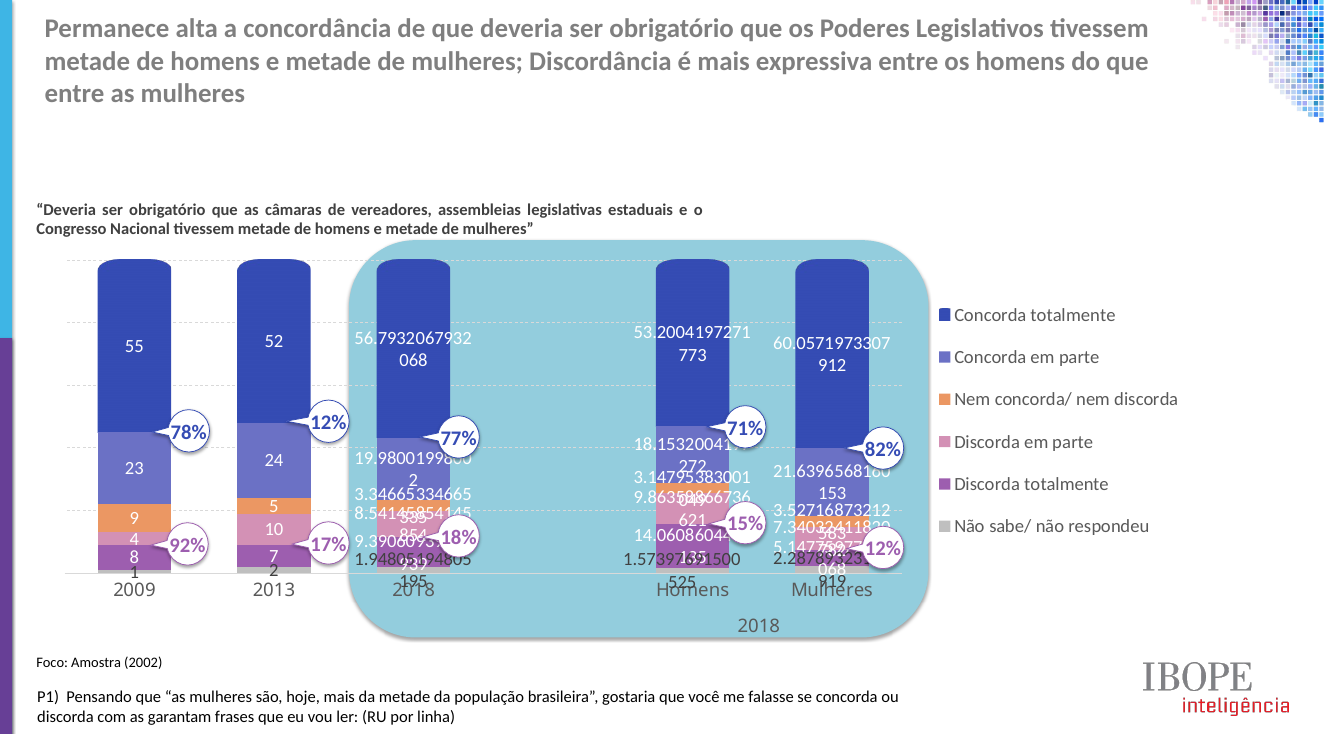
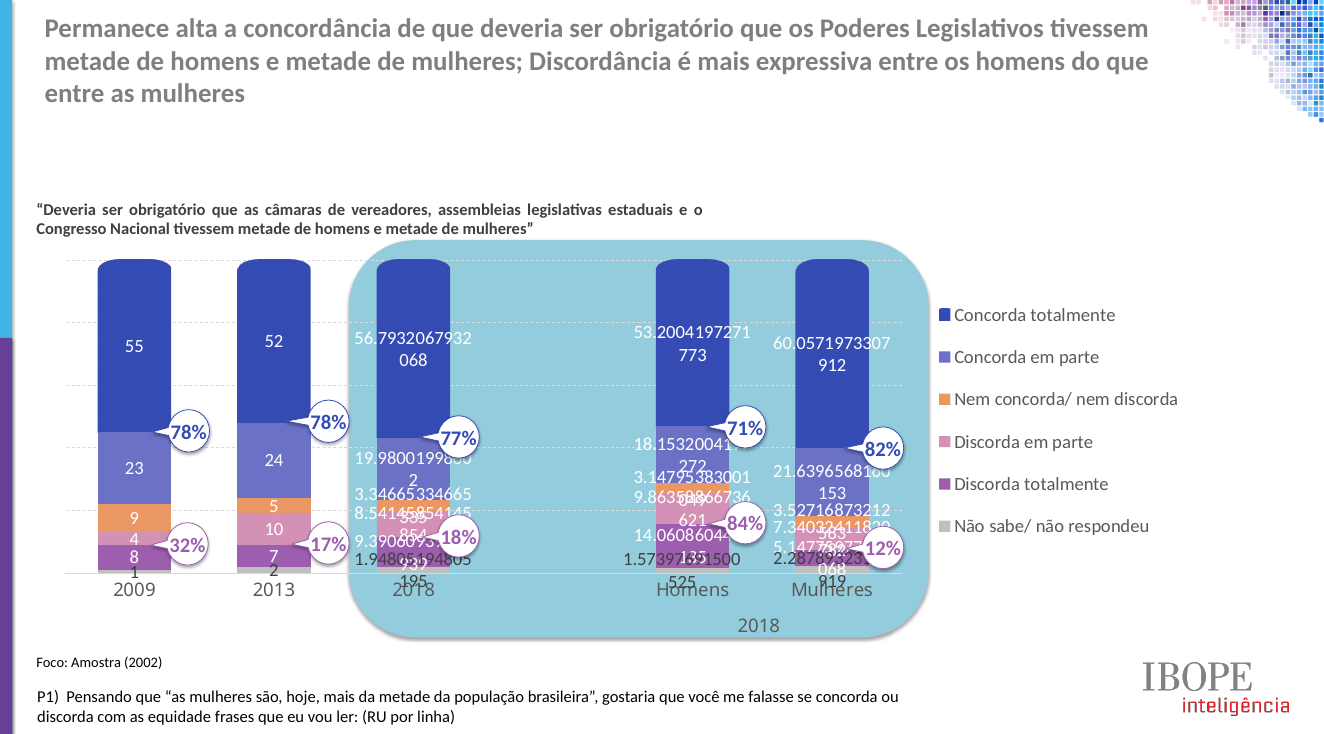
12% at (328, 423): 12% -> 78%
15%: 15% -> 84%
92%: 92% -> 32%
garantam: garantam -> equidade
